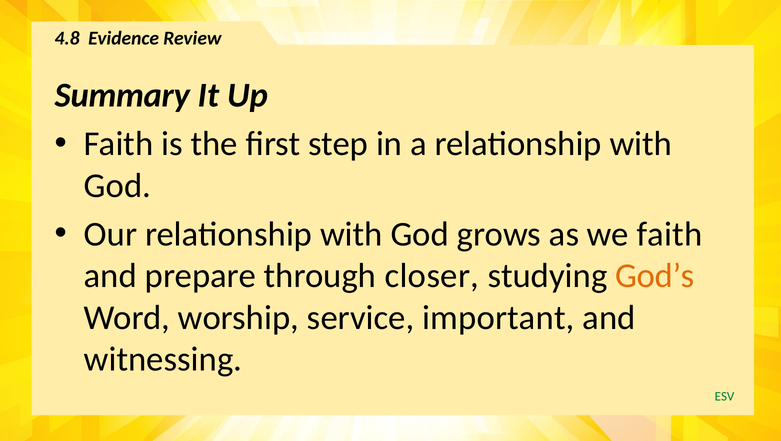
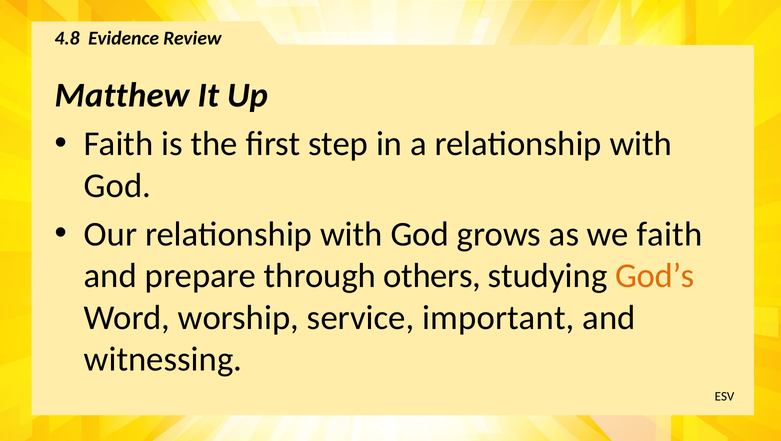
Summary: Summary -> Matthew
closer: closer -> others
ESV colour: green -> black
